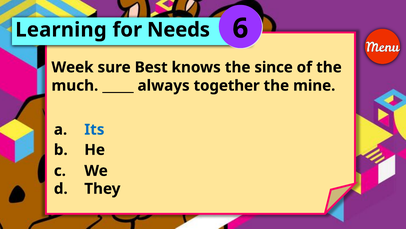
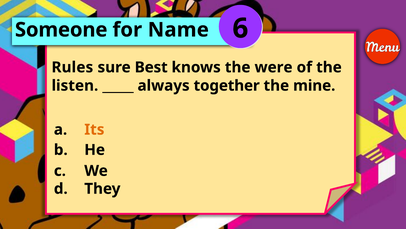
Learning: Learning -> Someone
Needs: Needs -> Name
Week: Week -> Rules
since: since -> were
much: much -> listen
Its colour: blue -> orange
